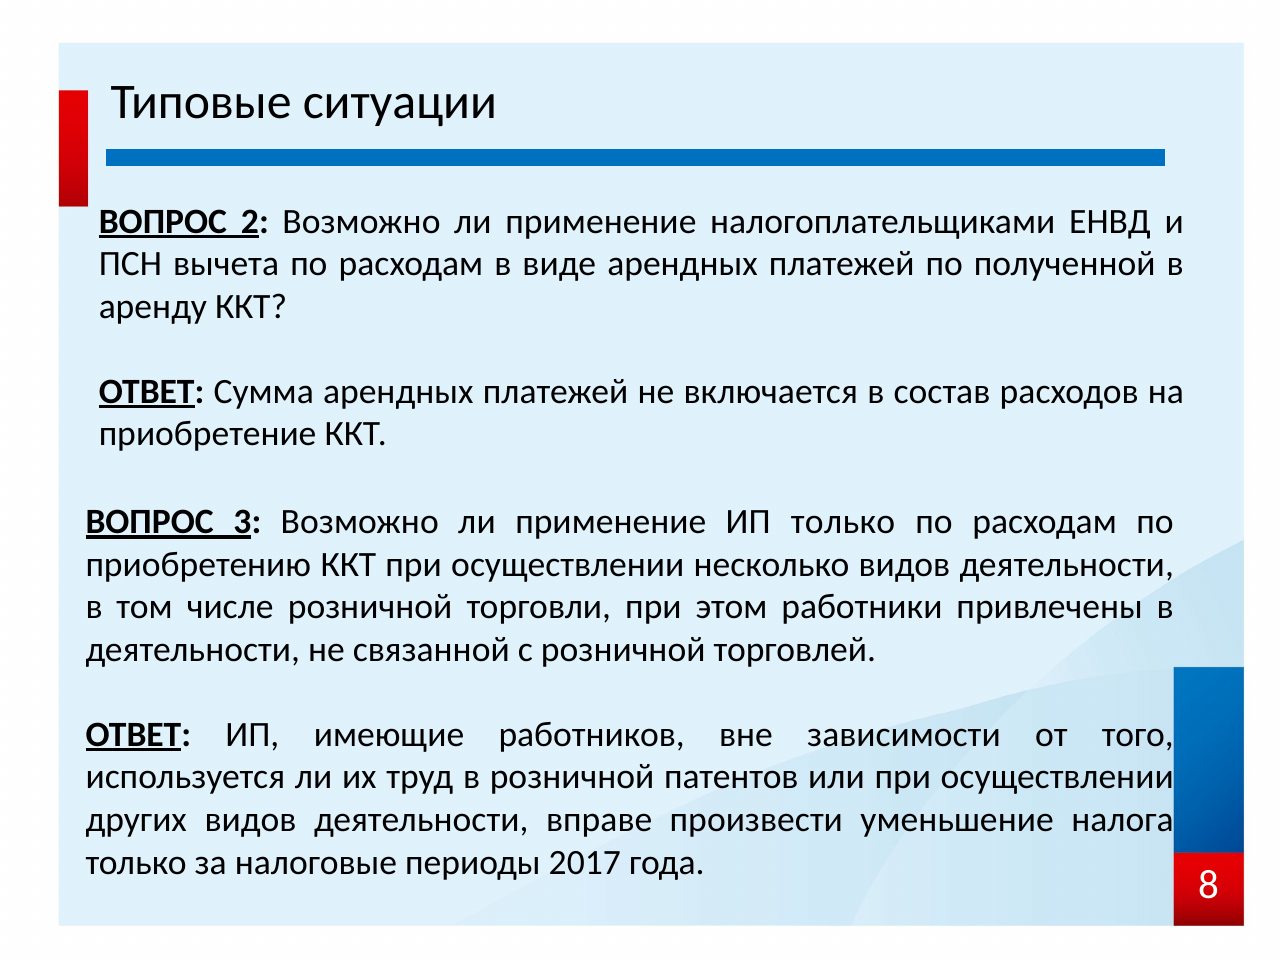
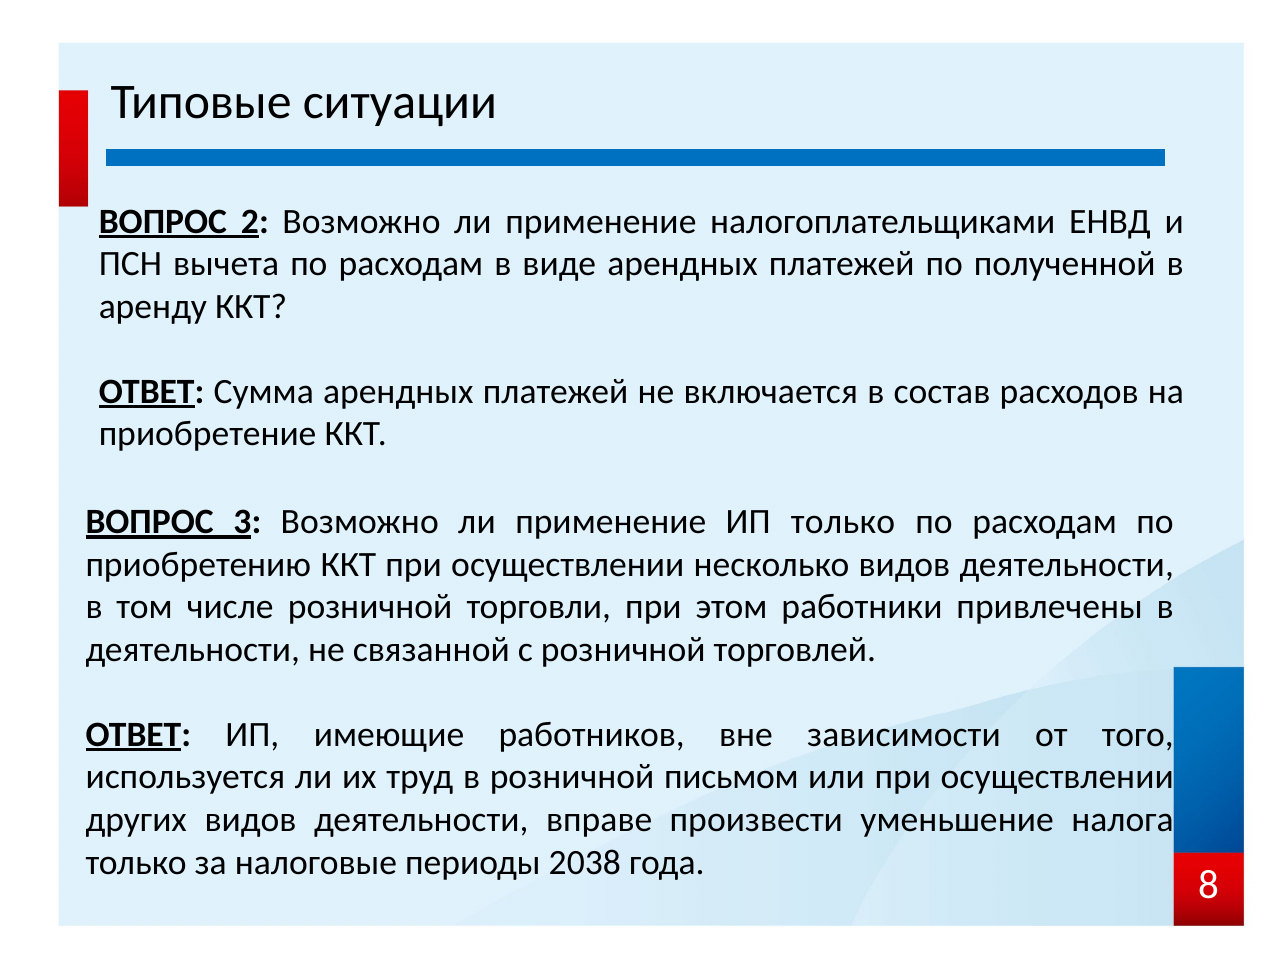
патентов: патентов -> письмом
2017: 2017 -> 2038
